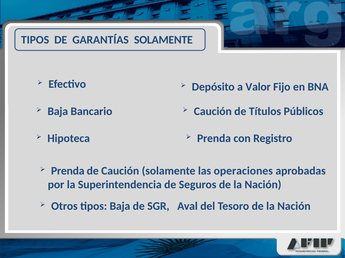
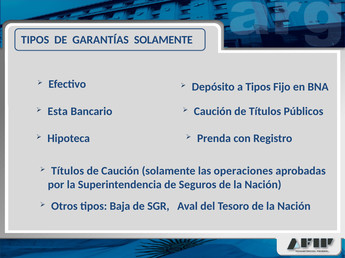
a Valor: Valor -> Tipos
Baja at (58, 112): Baja -> Esta
Prenda at (68, 171): Prenda -> Títulos
